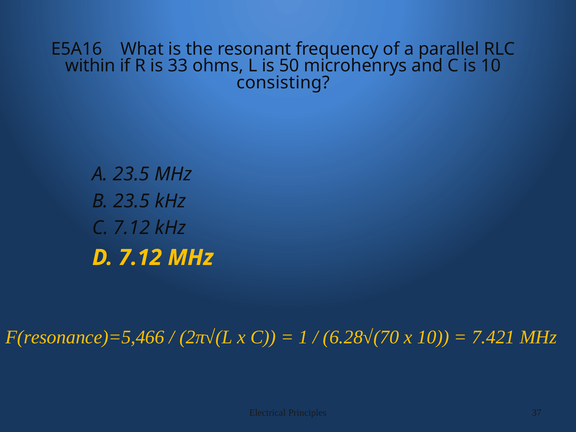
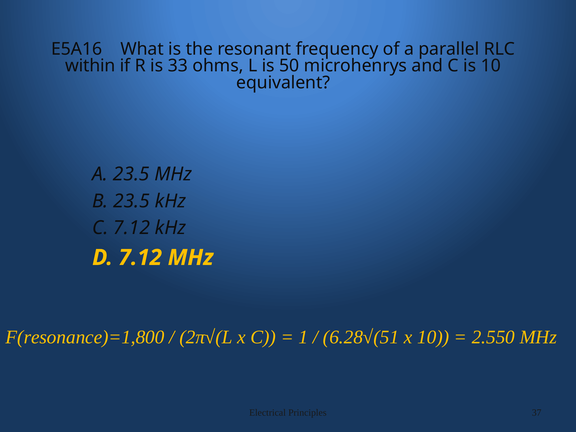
consisting: consisting -> equivalent
F(resonance)=5,466: F(resonance)=5,466 -> F(resonance)=1,800
6.28√(70: 6.28√(70 -> 6.28√(51
7.421: 7.421 -> 2.550
